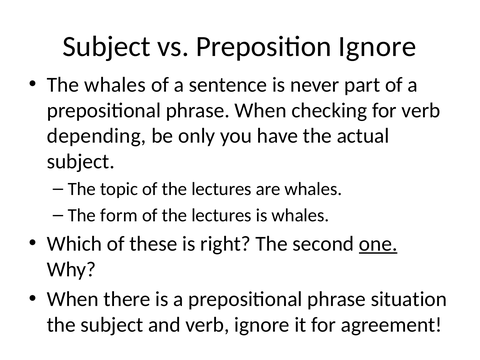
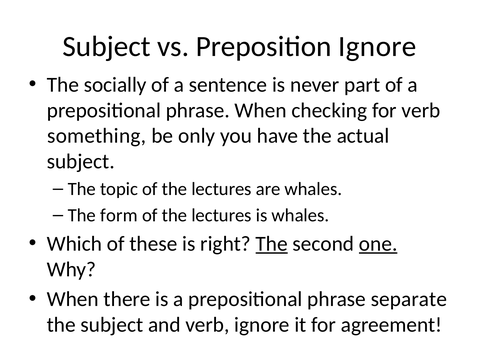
The whales: whales -> socially
depending: depending -> something
The at (272, 244) underline: none -> present
situation: situation -> separate
